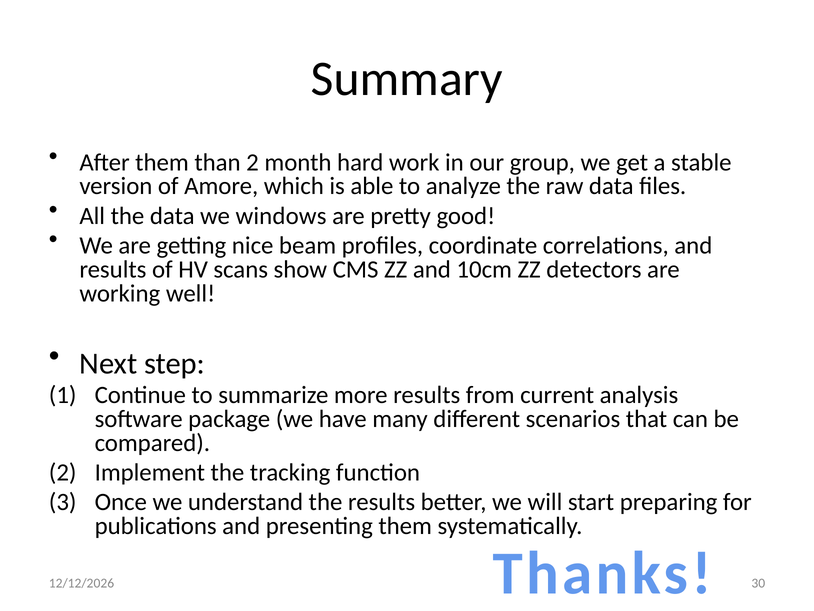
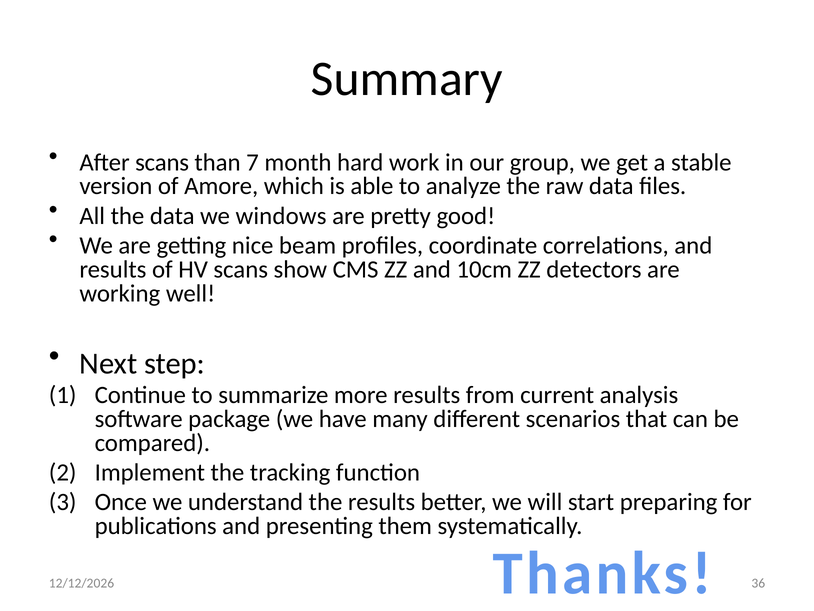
After them: them -> scans
than 2: 2 -> 7
30: 30 -> 36
